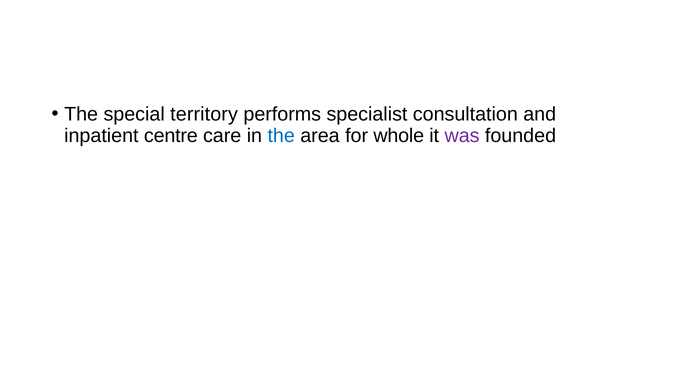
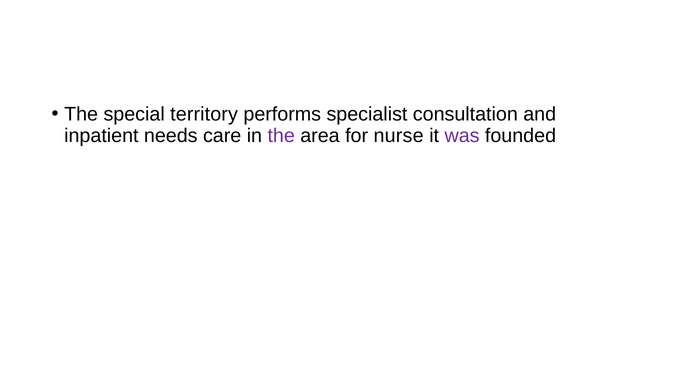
centre: centre -> needs
the at (281, 136) colour: blue -> purple
whole: whole -> nurse
